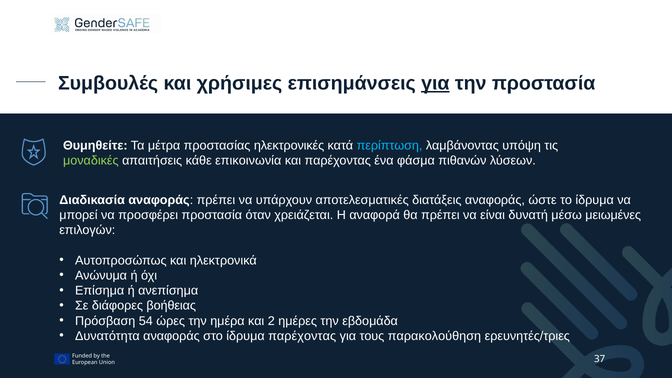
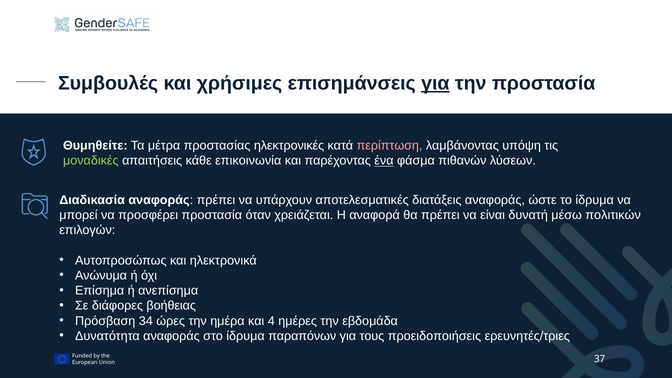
περίπτωση colour: light blue -> pink
ένα underline: none -> present
μειωμένες: μειωμένες -> πολιτικών
54: 54 -> 34
2: 2 -> 4
ίδρυμα παρέχοντας: παρέχοντας -> παραπόνων
παρακολούθηση: παρακολούθηση -> προειδοποιήσεις
